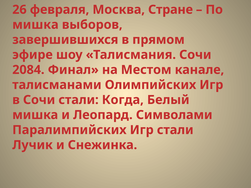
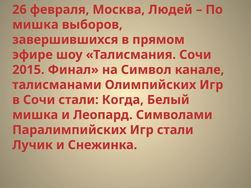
Стране: Стране -> Людей
2084: 2084 -> 2015
Местом: Местом -> Символ
